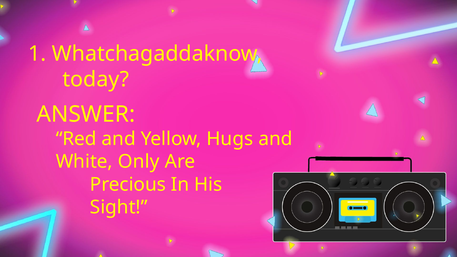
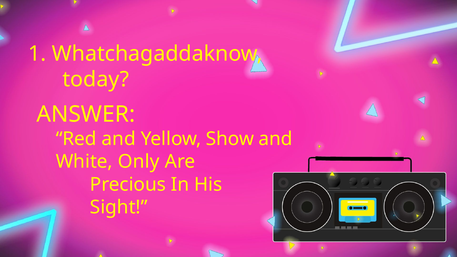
Hugs: Hugs -> Show
